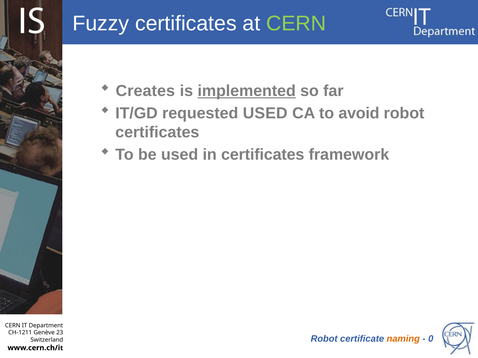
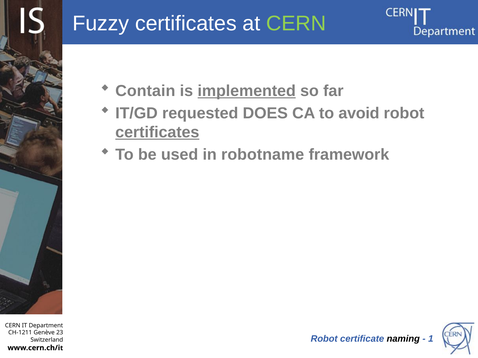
Creates: Creates -> Contain
requested USED: USED -> DOES
certificates at (157, 133) underline: none -> present
in certificates: certificates -> robotname
naming colour: orange -> black
0: 0 -> 1
